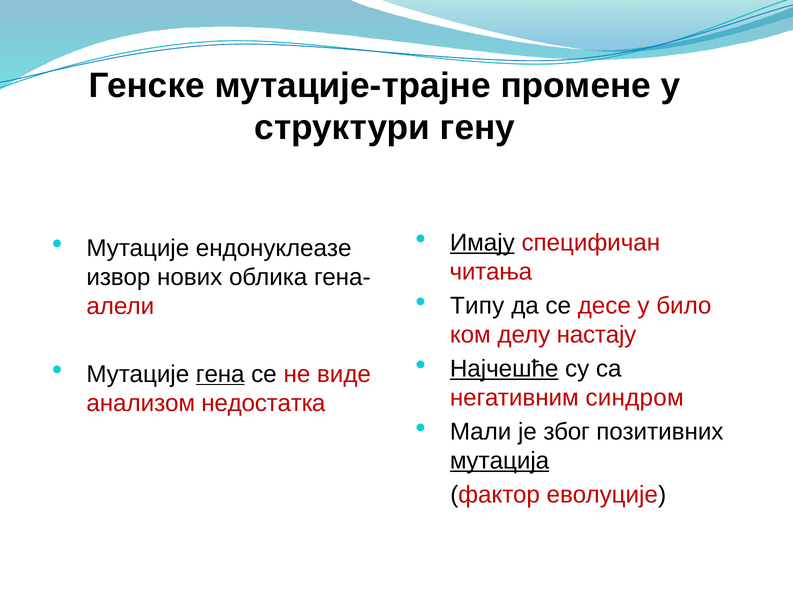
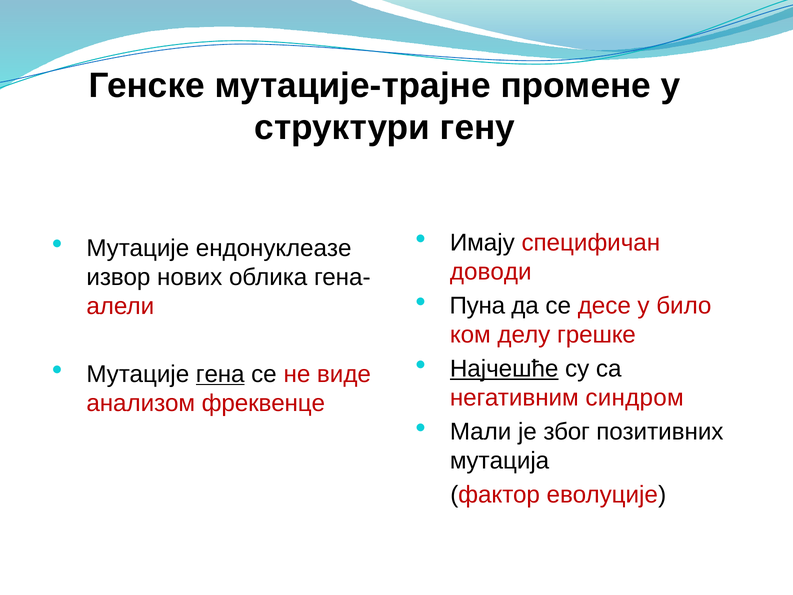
Имају underline: present -> none
читања: читања -> доводи
Типу: Типу -> Пуна
настају: настају -> грешке
недостатка: недостатка -> фреквенце
мутација underline: present -> none
